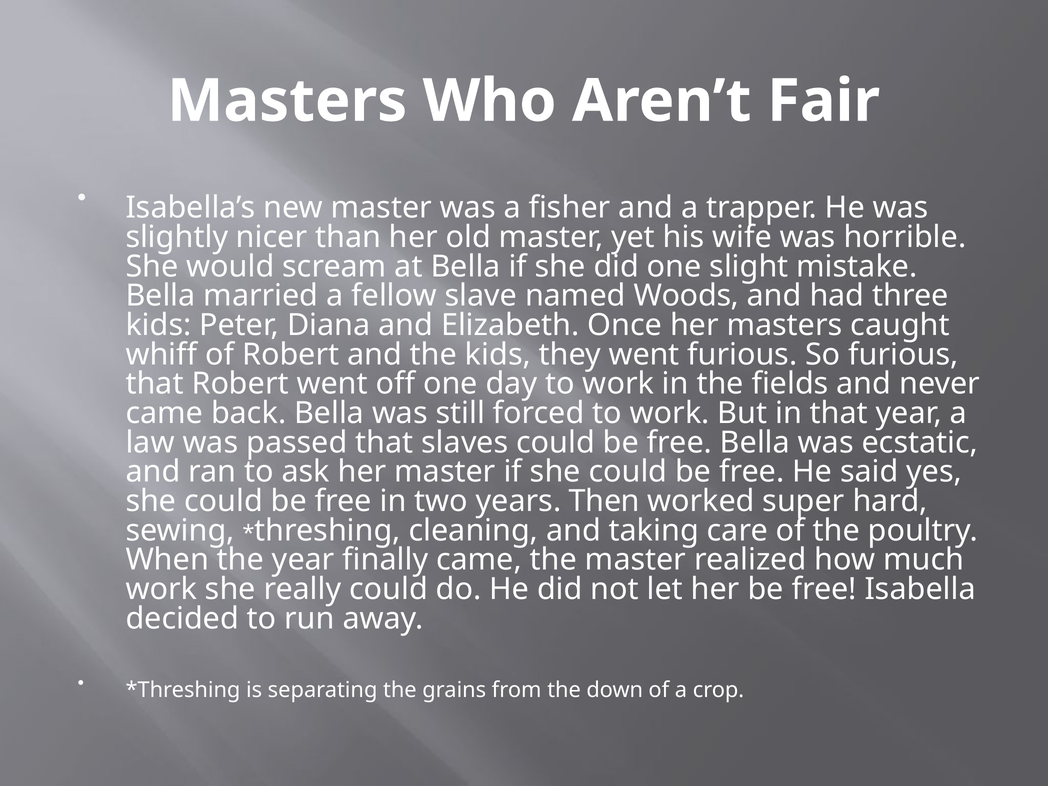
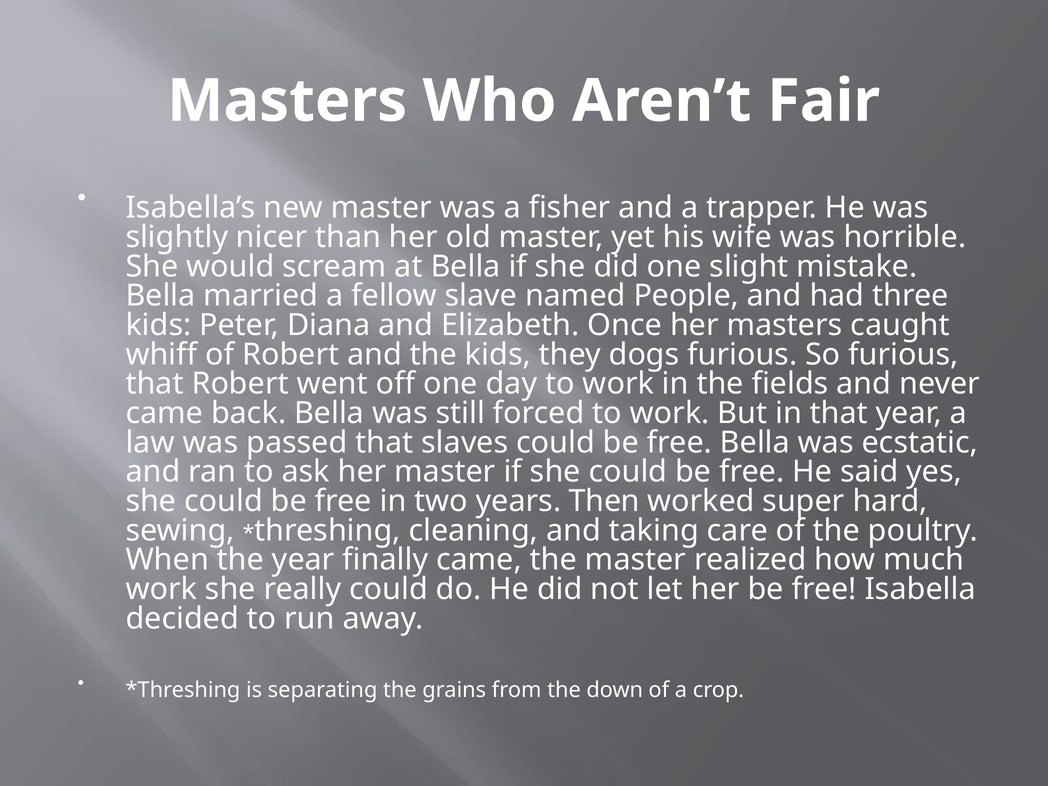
Woods: Woods -> People
they went: went -> dogs
